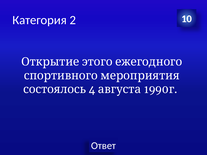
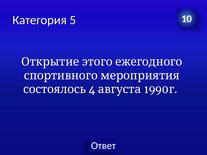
2: 2 -> 5
